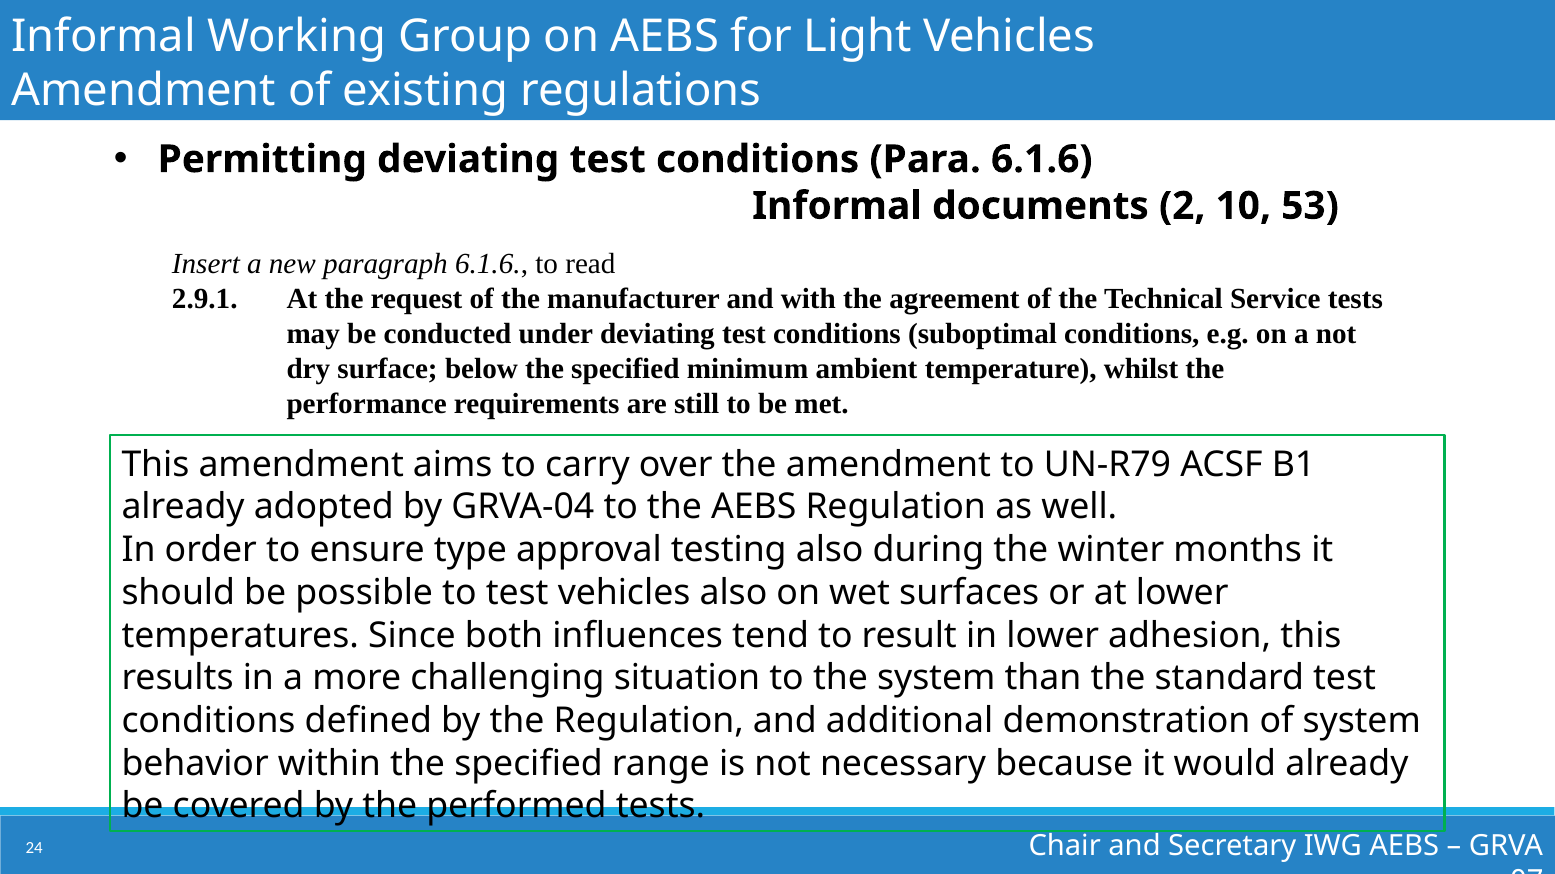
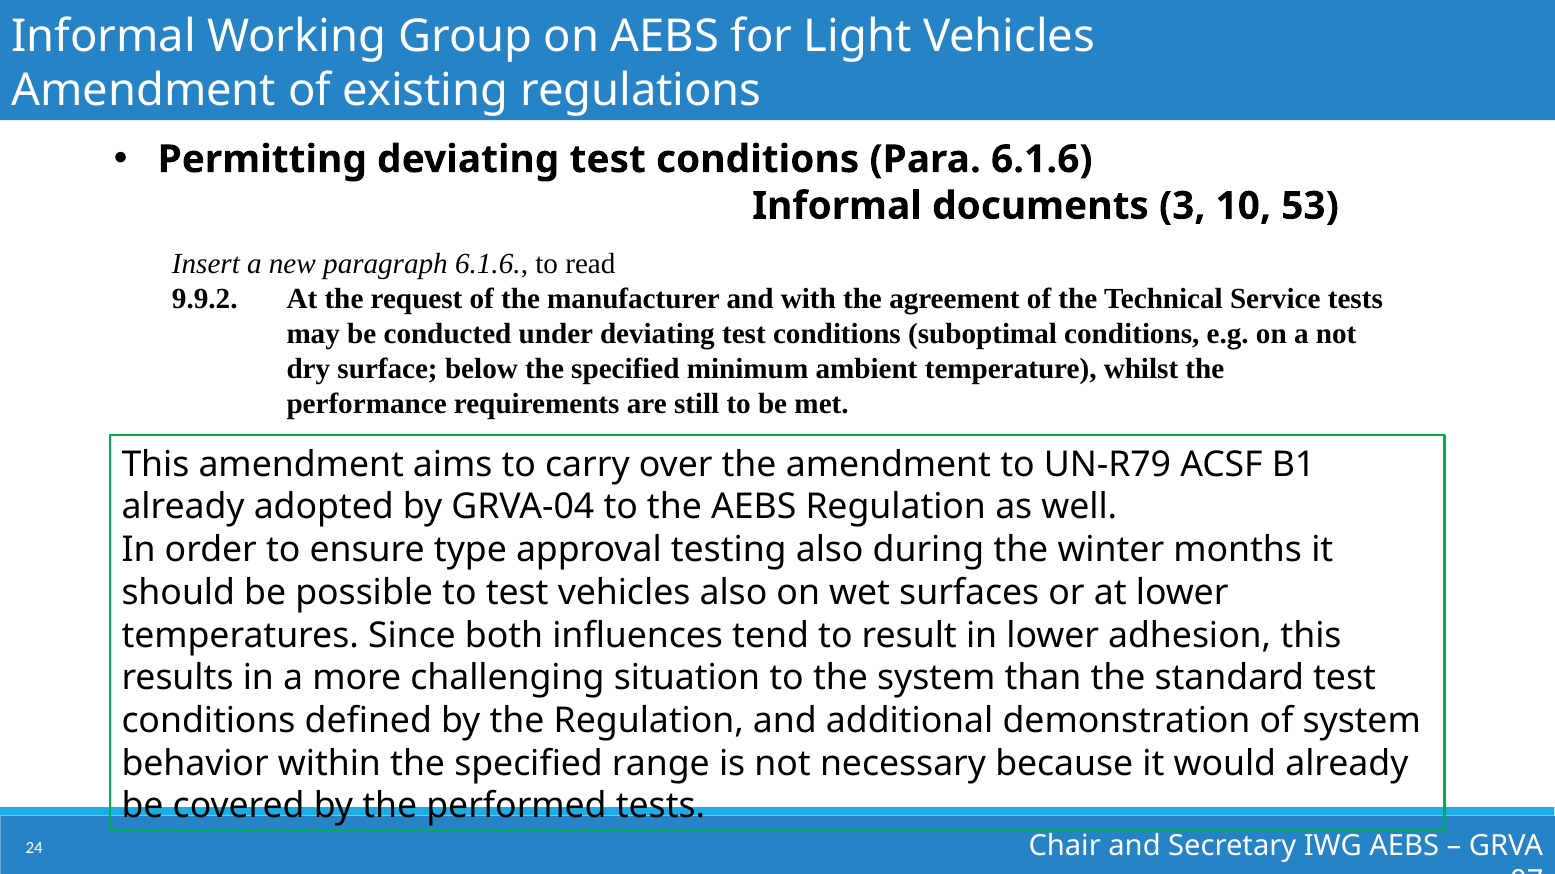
2: 2 -> 3
2.9.1: 2.9.1 -> 9.9.2
